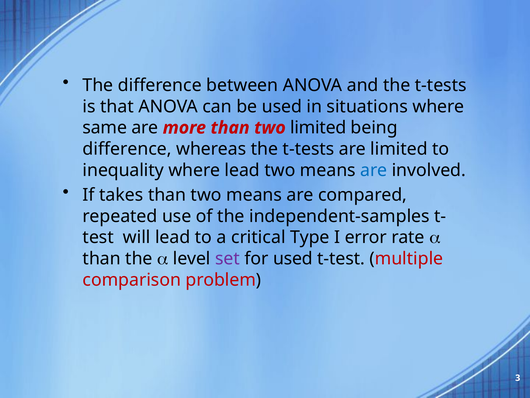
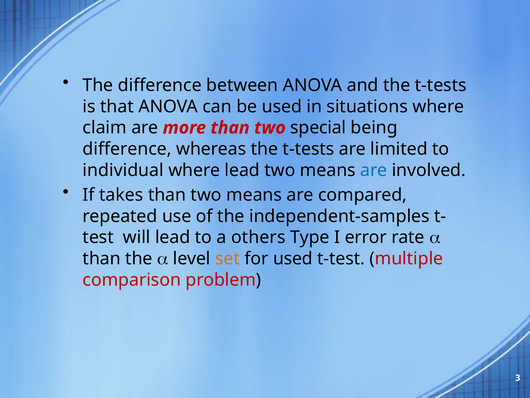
same: same -> claim
two limited: limited -> special
inequality: inequality -> individual
critical: critical -> others
set colour: purple -> orange
